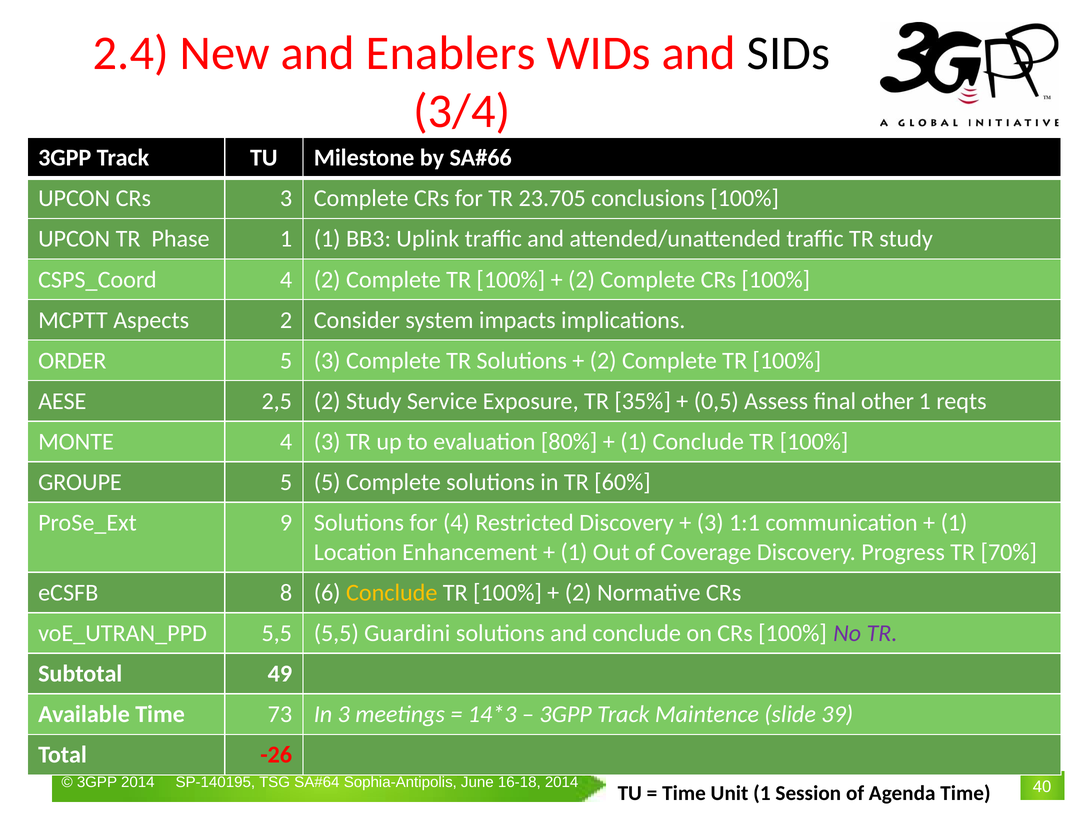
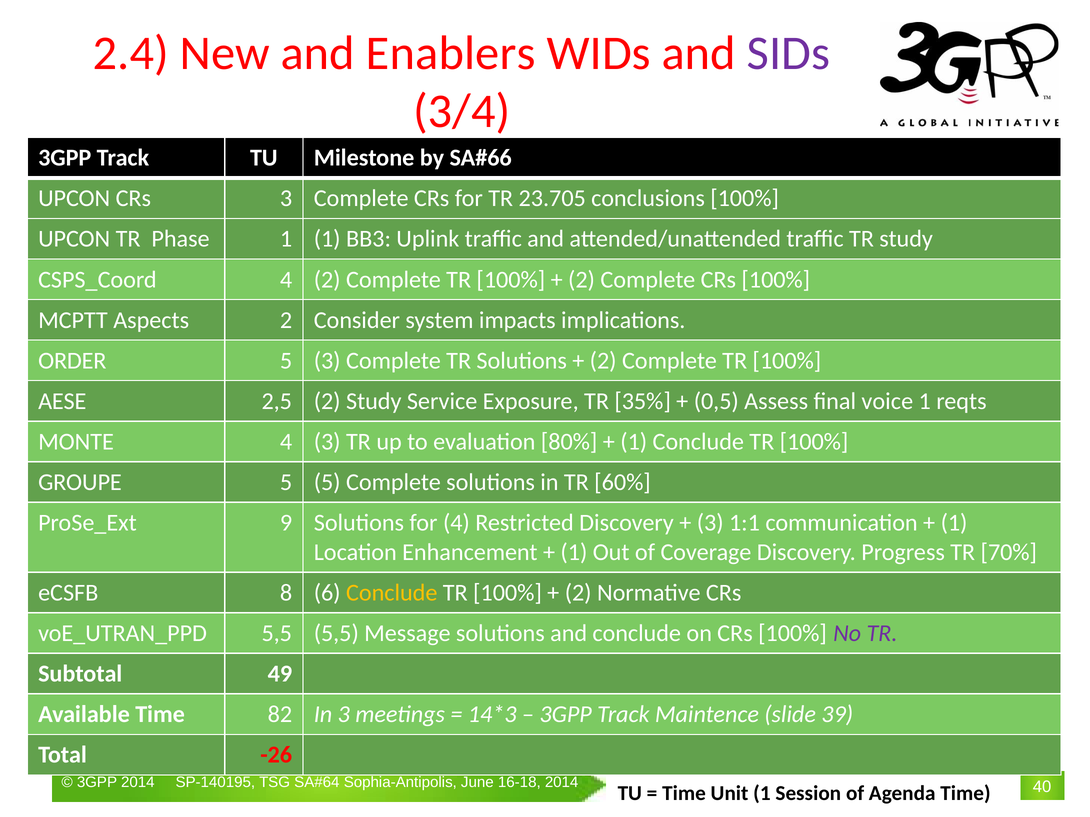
SIDs colour: black -> purple
other: other -> voice
Guardini: Guardini -> Message
73: 73 -> 82
